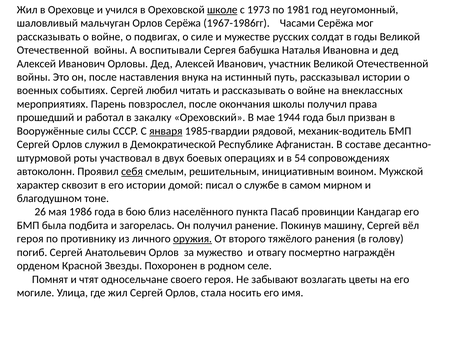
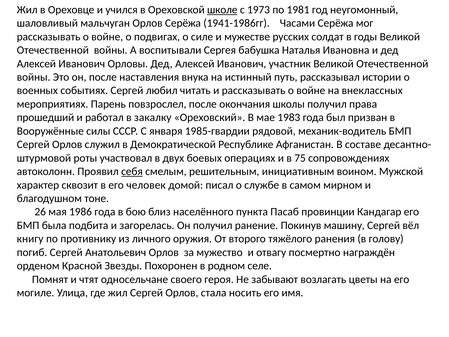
1967-1986гг: 1967-1986гг -> 1941-1986гг
1944: 1944 -> 1983
января underline: present -> none
54: 54 -> 75
его истории: истории -> человек
героя at (30, 239): героя -> книгу
оружия underline: present -> none
